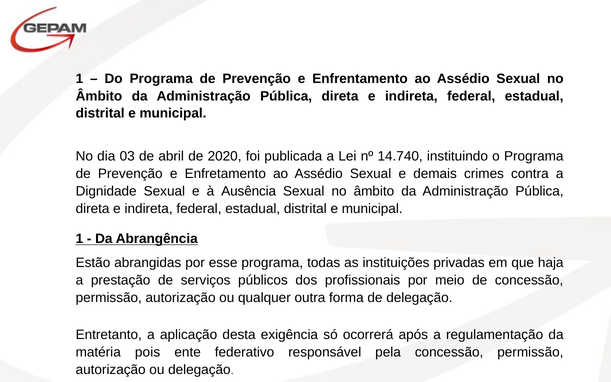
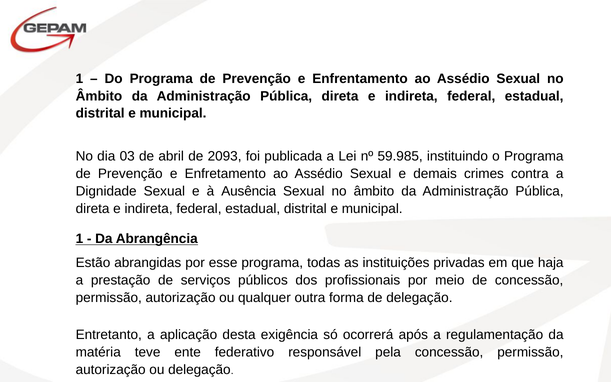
2020: 2020 -> 2093
14.740: 14.740 -> 59.985
pois: pois -> teve
